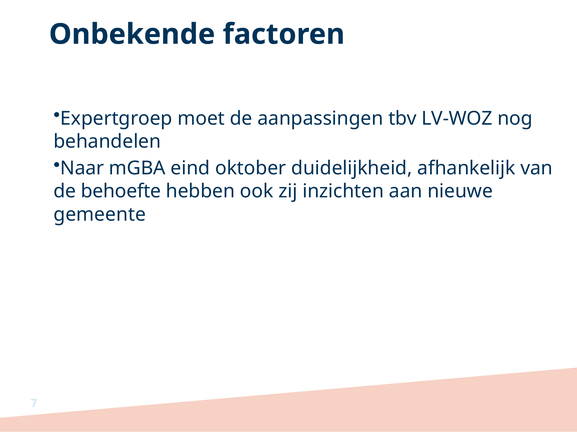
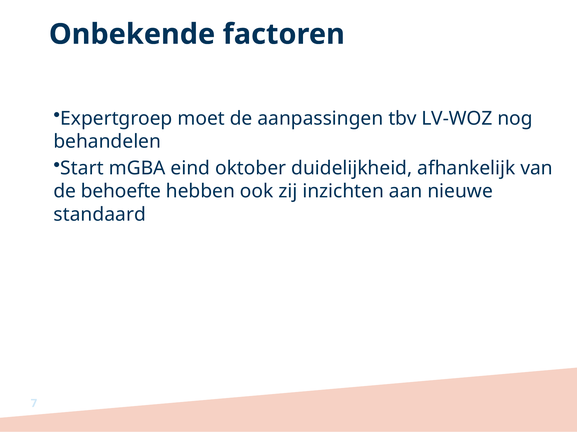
Naar: Naar -> Start
gemeente: gemeente -> standaard
